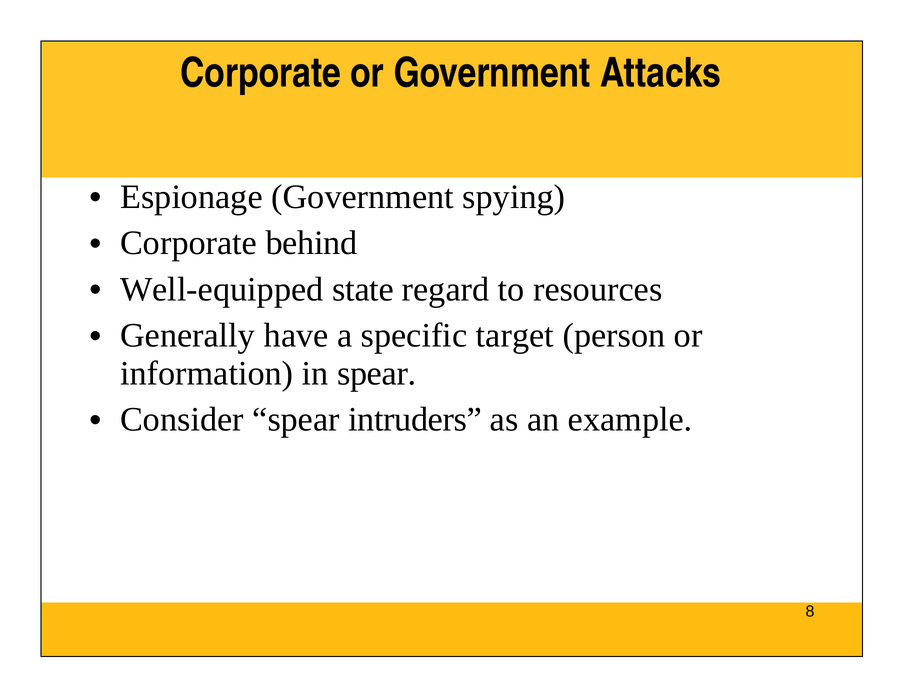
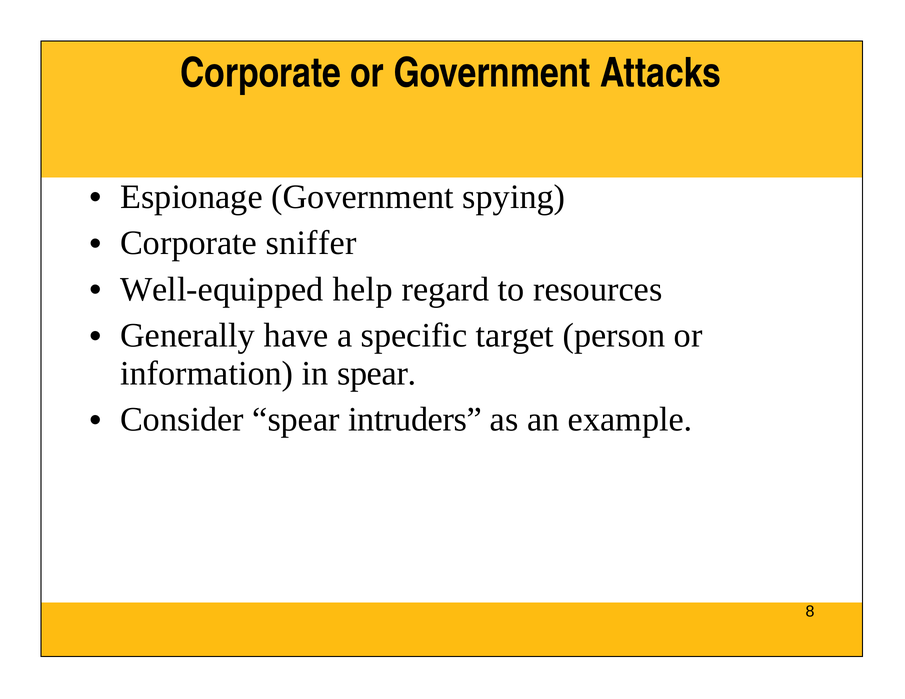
behind: behind -> sniffer
state: state -> help
